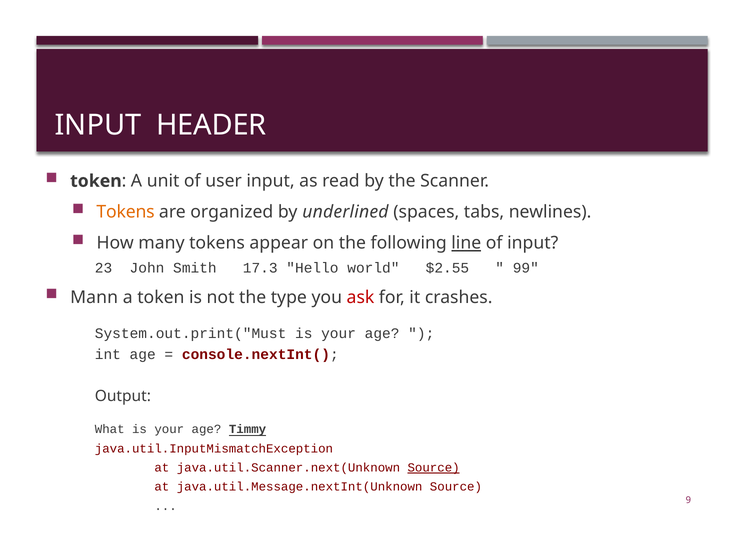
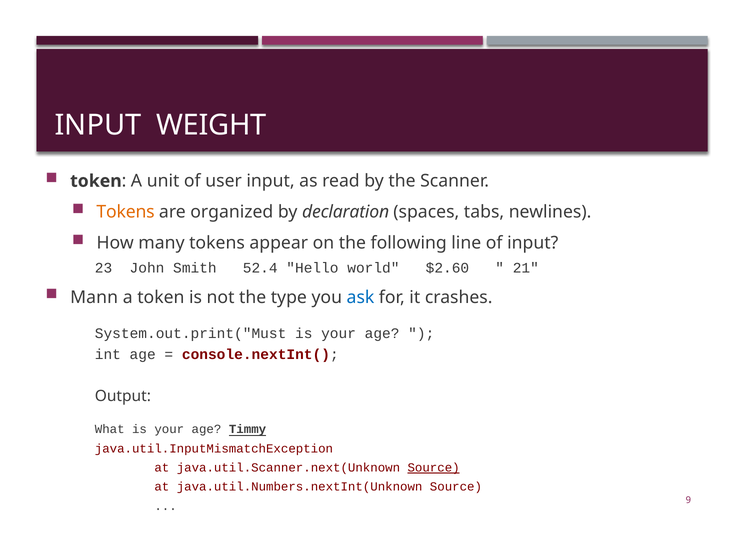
HEADER: HEADER -> WEIGHT
underlined: underlined -> declaration
line underline: present -> none
17.3: 17.3 -> 52.4
$2.55: $2.55 -> $2.60
99: 99 -> 21
ask colour: red -> blue
java.util.Message.nextInt(Unknown: java.util.Message.nextInt(Unknown -> java.util.Numbers.nextInt(Unknown
